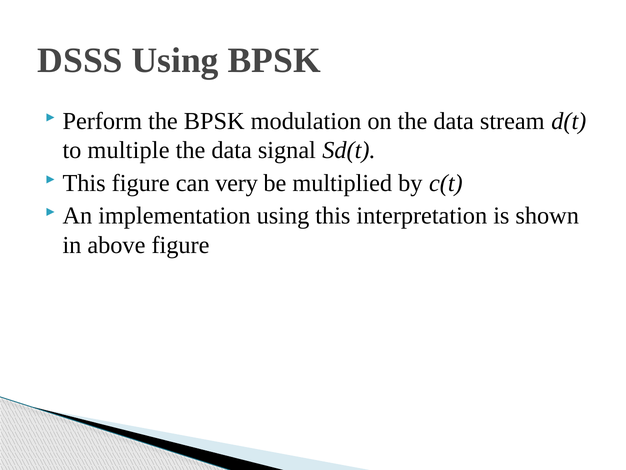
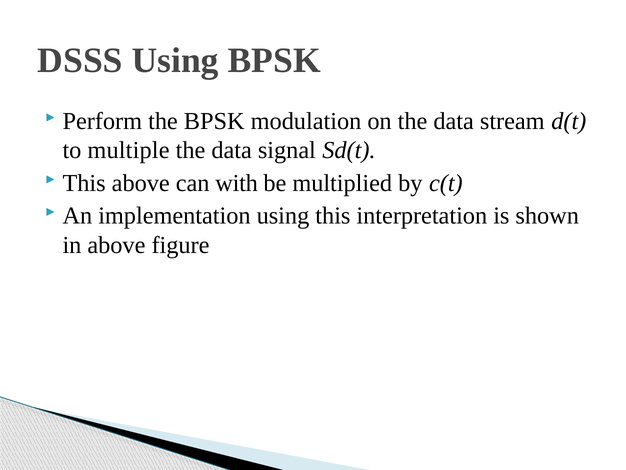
This figure: figure -> above
very: very -> with
